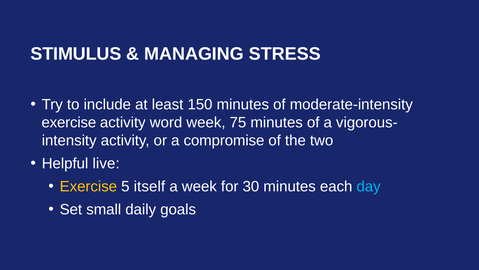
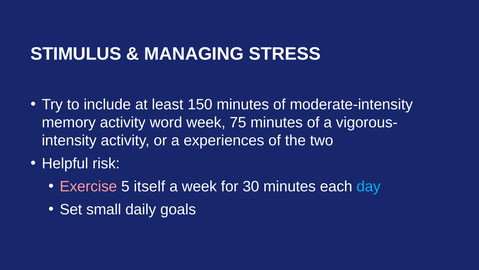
exercise at (69, 122): exercise -> memory
compromise: compromise -> experiences
live: live -> risk
Exercise at (88, 186) colour: yellow -> pink
